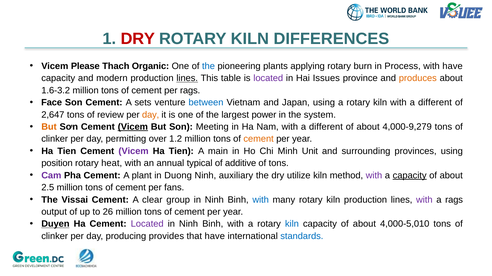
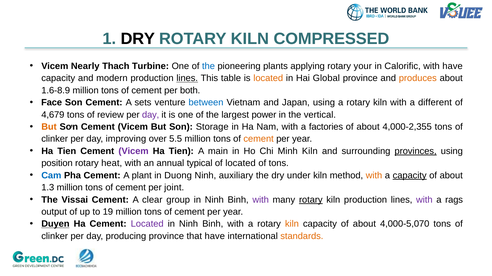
DRY at (138, 39) colour: red -> black
DIFFERENCES: DIFFERENCES -> COMPRESSED
Please: Please -> Nearly
Organic: Organic -> Turbine
burn: burn -> your
Process: Process -> Calorific
located at (268, 78) colour: purple -> orange
Issues: Issues -> Global
1.6-3.2: 1.6-3.2 -> 1.6-8.9
per rags: rags -> both
2,647: 2,647 -> 4,679
day at (151, 115) colour: orange -> purple
system: system -> vertical
Vicem at (133, 127) underline: present -> none
Meeting: Meeting -> Storage
Nam with a different: different -> factories
4,000-9,279: 4,000-9,279 -> 4,000-2,355
permitting: permitting -> improving
1.2: 1.2 -> 5.5
Minh Unit: Unit -> Kiln
provinces underline: none -> present
of additive: additive -> located
Cam colour: purple -> blue
utilize: utilize -> under
with at (374, 176) colour: purple -> orange
2.5: 2.5 -> 1.3
fans: fans -> joint
with at (261, 200) colour: blue -> purple
rotary at (311, 200) underline: none -> present
26: 26 -> 19
kiln at (292, 225) colour: blue -> orange
4,000-5,010: 4,000-5,010 -> 4,000-5,070
producing provides: provides -> province
standards colour: blue -> orange
